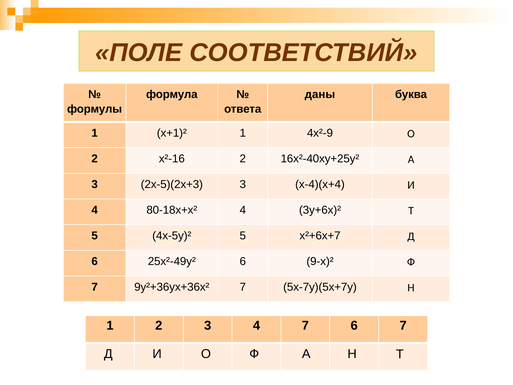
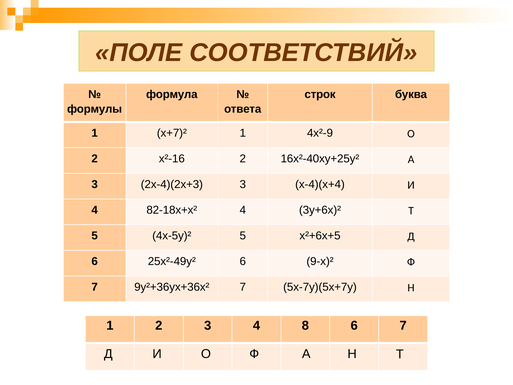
даны: даны -> строк
x+1)²: x+1)² -> x+7)²
2x-5)(2x+3: 2x-5)(2x+3 -> 2x-4)(2x+3
80-18x+x²: 80-18x+x² -> 82-18x+x²
x²+6x+7: x²+6x+7 -> x²+6x+5
4 7: 7 -> 8
